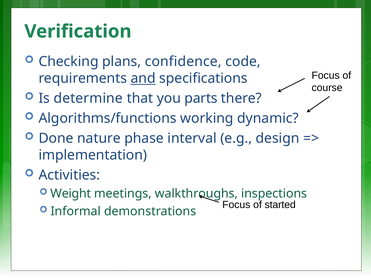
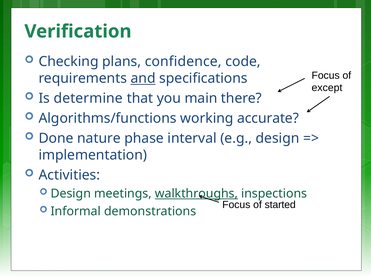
course: course -> except
parts: parts -> main
dynamic: dynamic -> accurate
Weight at (71, 194): Weight -> Design
walkthroughs underline: none -> present
